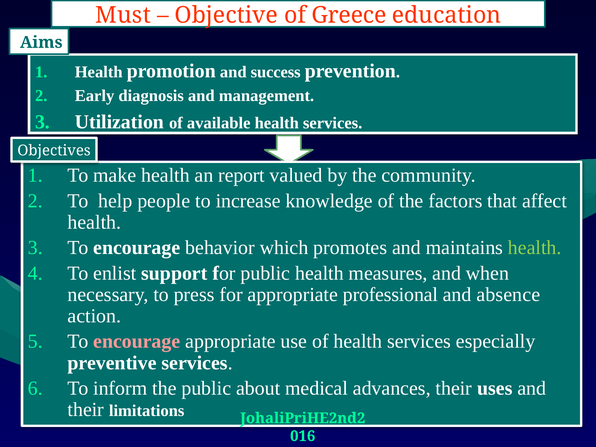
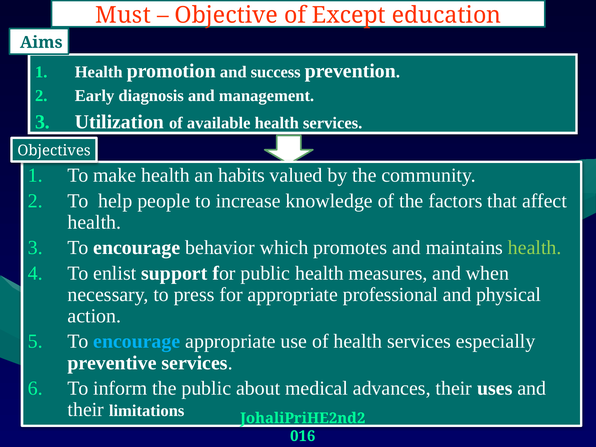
Greece: Greece -> Except
report: report -> habits
absence: absence -> physical
encourage at (137, 341) colour: pink -> light blue
